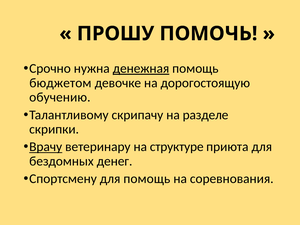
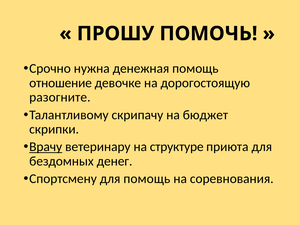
денежная underline: present -> none
бюджетом: бюджетом -> отношение
обучению: обучению -> разогните
разделе: разделе -> бюджет
